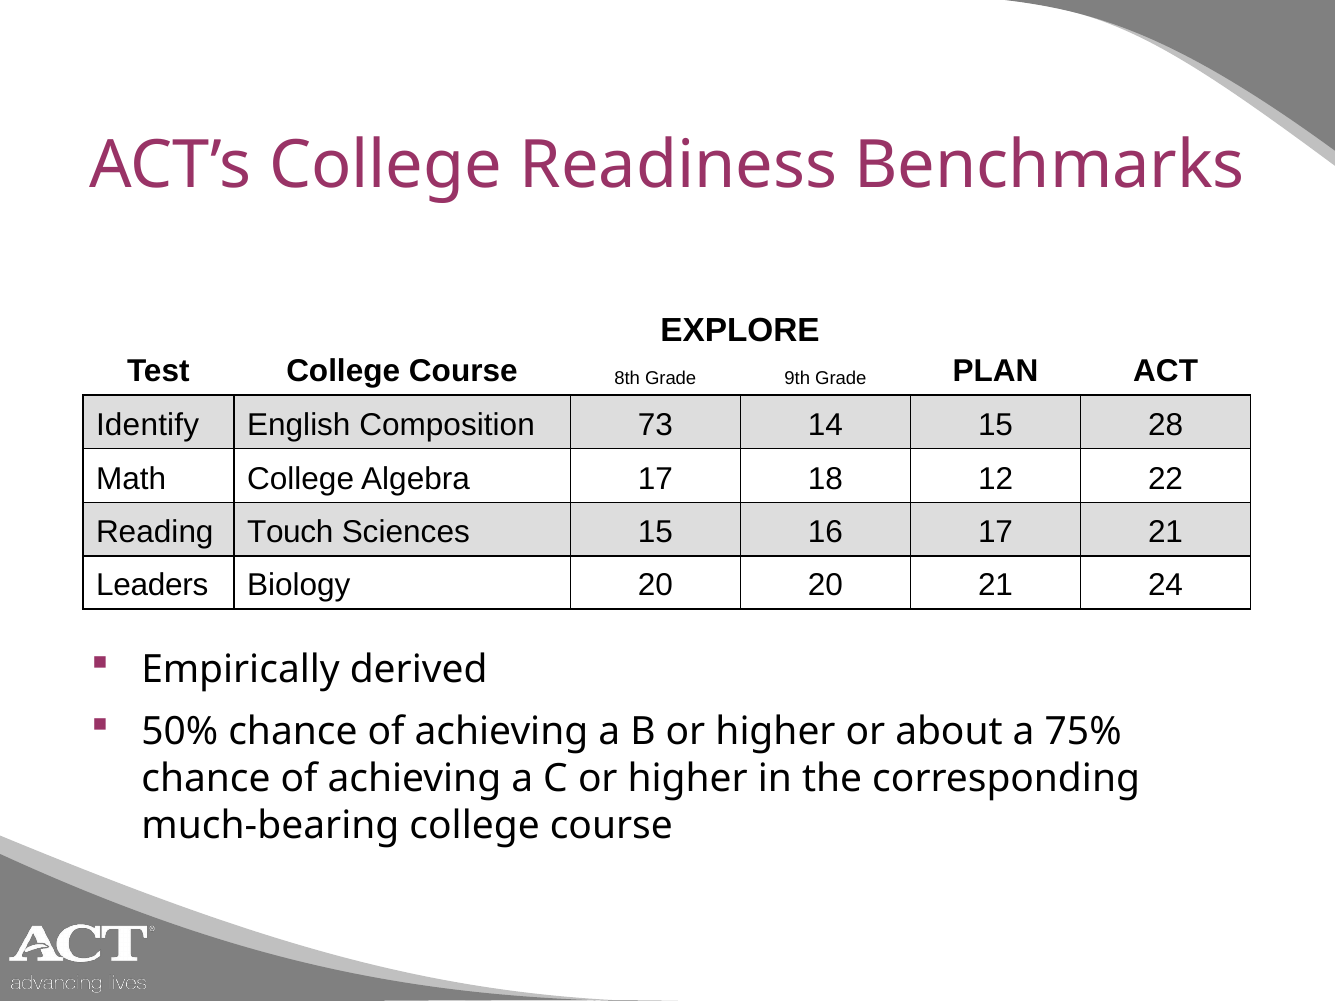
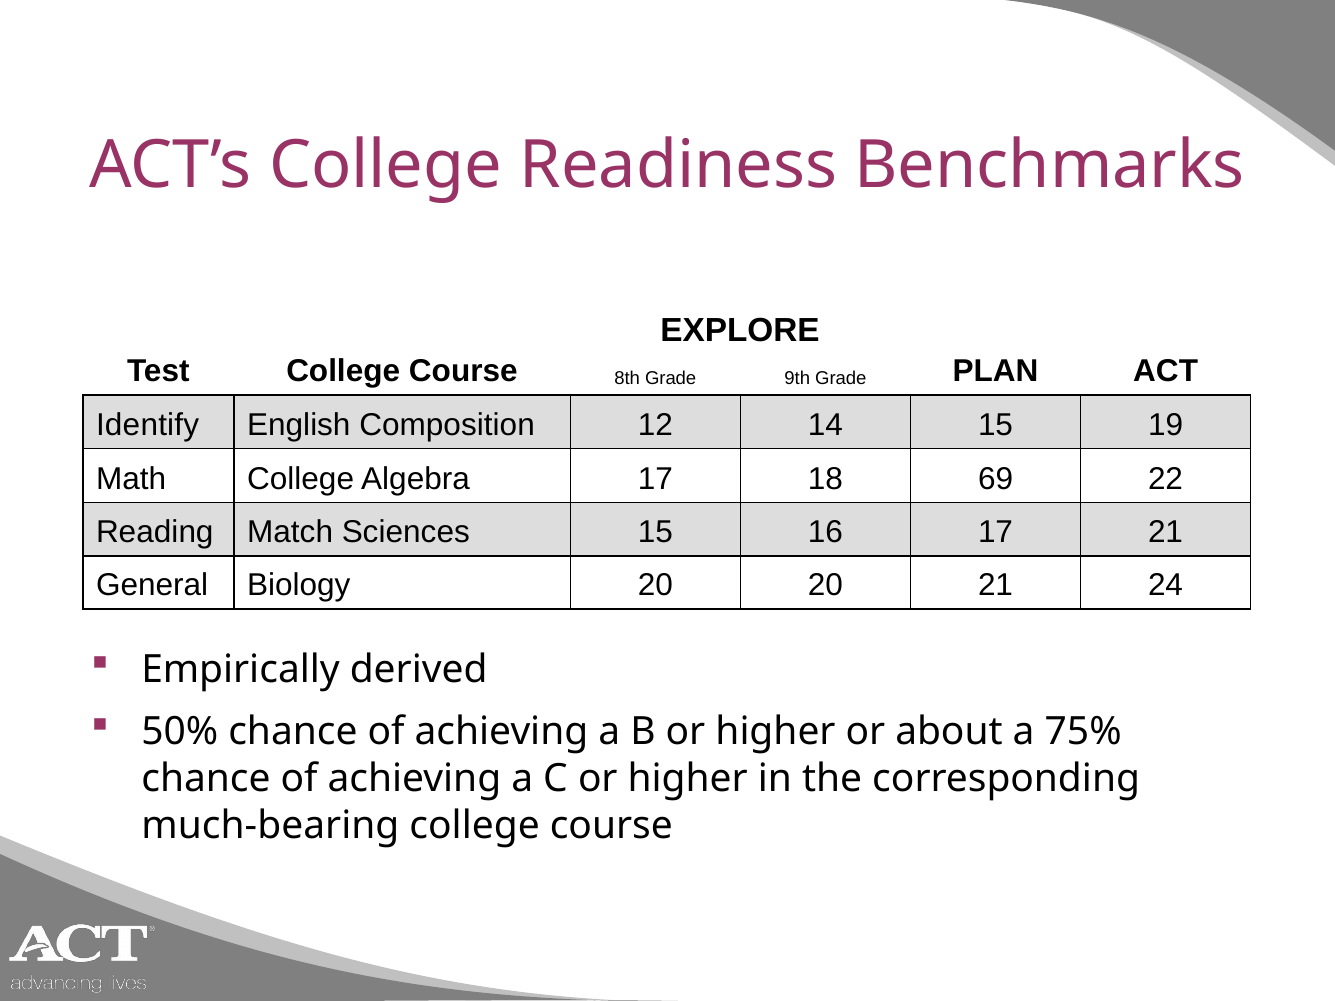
73: 73 -> 12
28: 28 -> 19
12: 12 -> 69
Touch: Touch -> Match
Leaders: Leaders -> General
